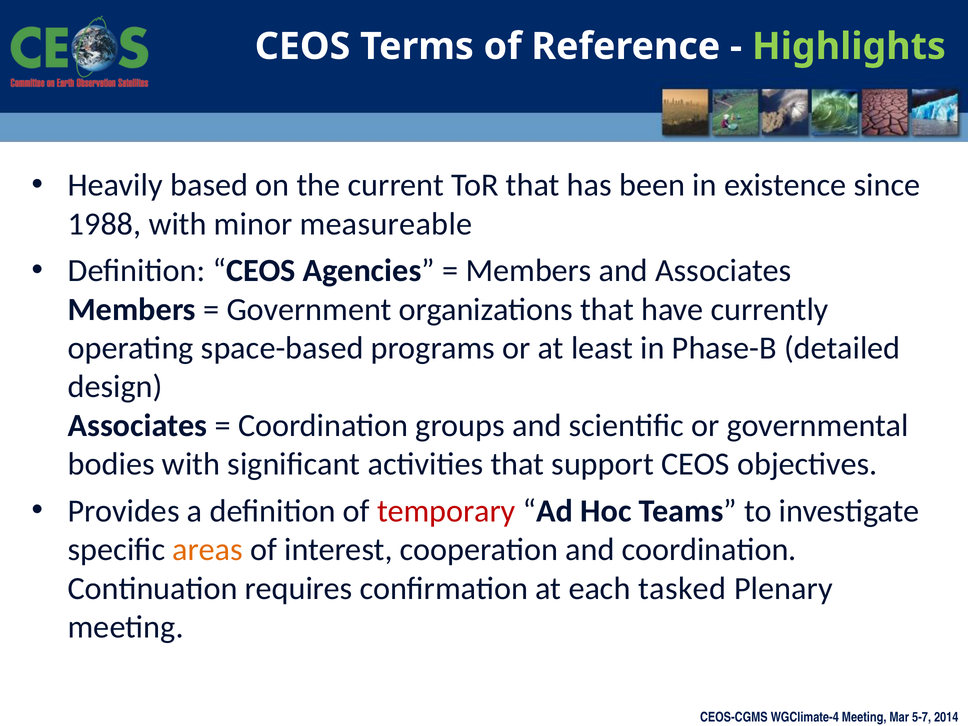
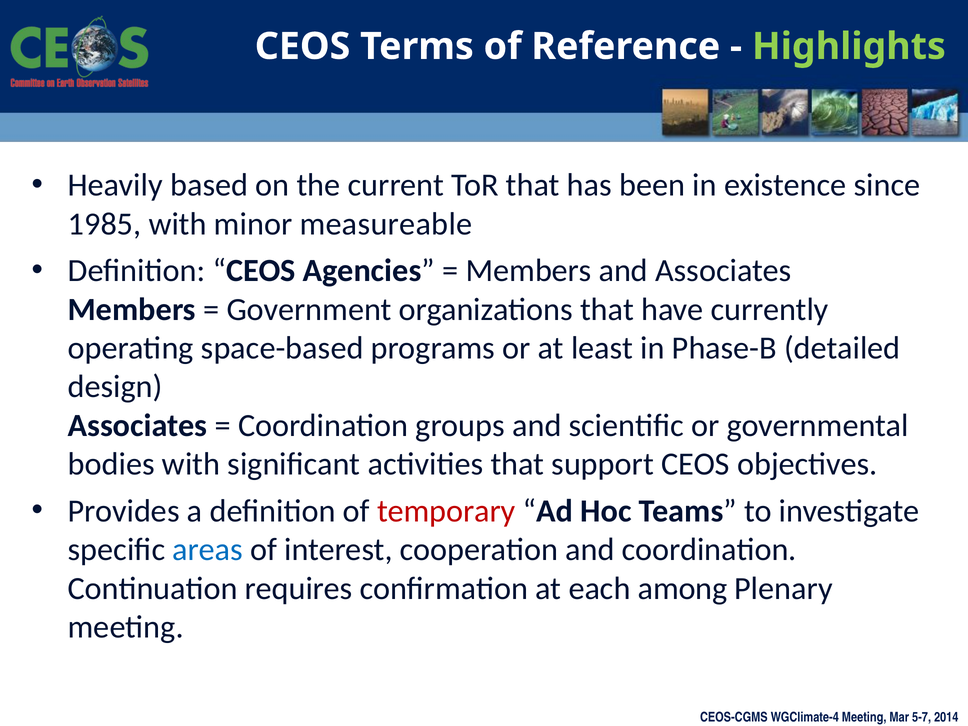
1988: 1988 -> 1985
areas colour: orange -> blue
tasked: tasked -> among
